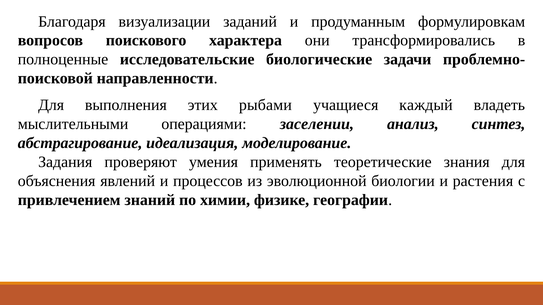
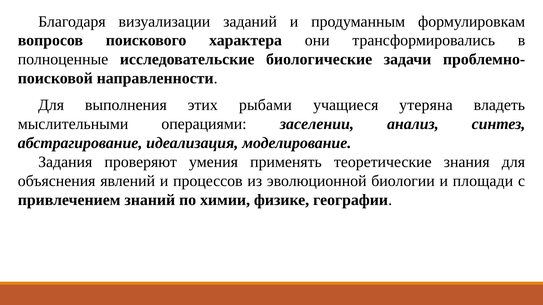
каждый: каждый -> утеряна
растения: растения -> площади
